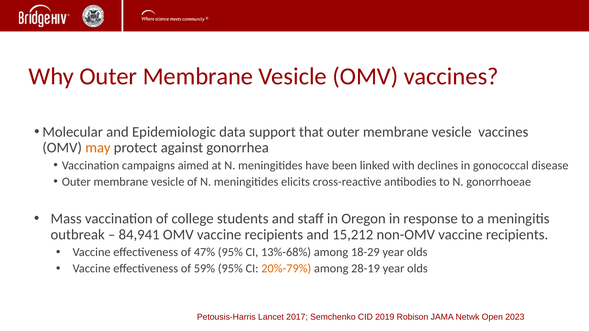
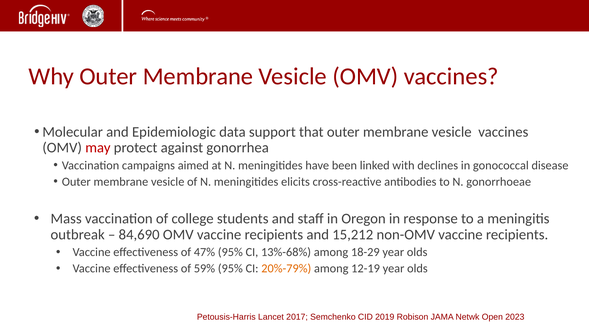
may colour: orange -> red
84,941: 84,941 -> 84,690
28-19: 28-19 -> 12-19
